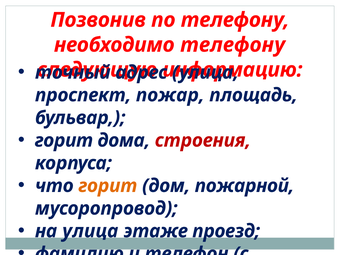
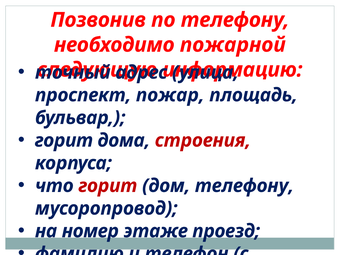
необходимо телефону: телефону -> пожарной
горит at (108, 186) colour: orange -> red
дом пожарной: пожарной -> телефону
на улица: улица -> номер
